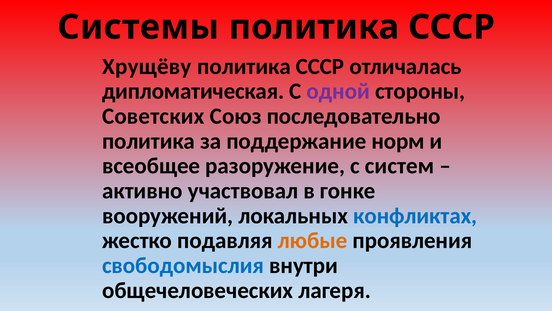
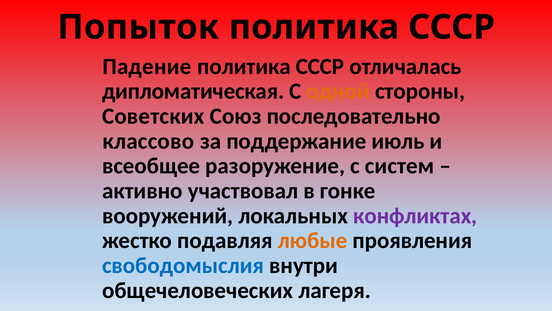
Системы: Системы -> Попыток
Хрущёву: Хрущёву -> Падение
одной colour: purple -> orange
политика at (148, 141): политика -> классово
норм: норм -> июль
конфликтах colour: blue -> purple
